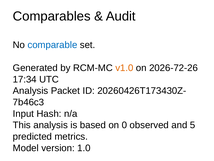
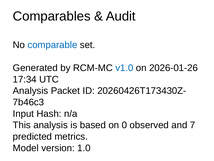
v1.0 colour: orange -> blue
2026-72-26: 2026-72-26 -> 2026-01-26
5: 5 -> 7
